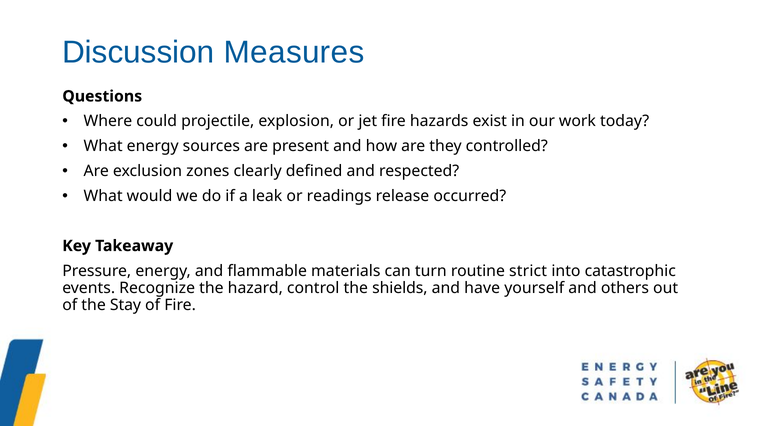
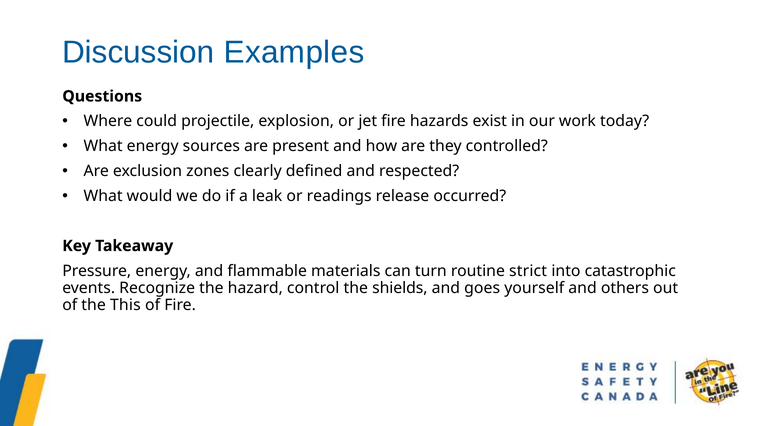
Measures: Measures -> Examples
have: have -> goes
Stay: Stay -> This
